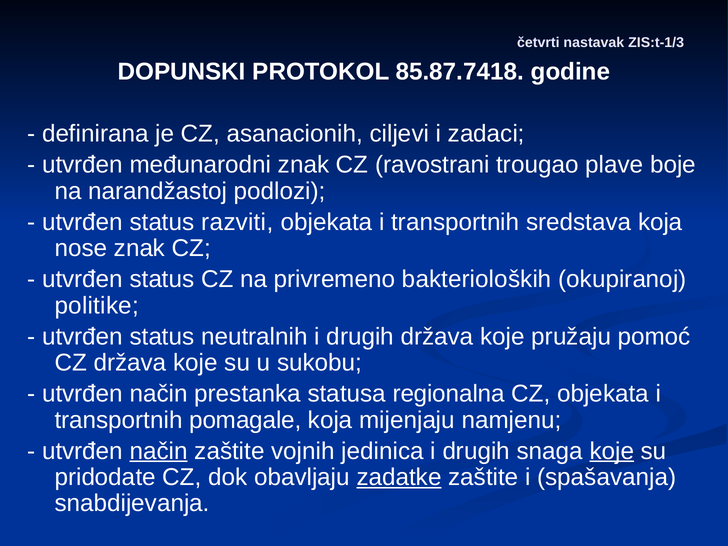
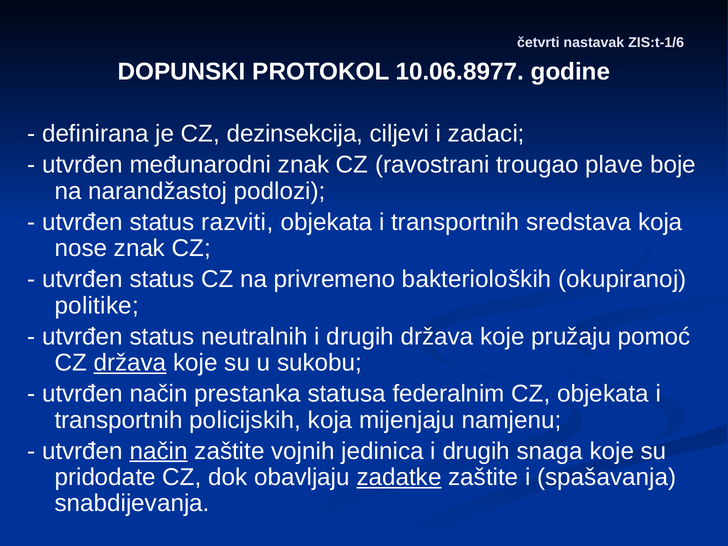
ZIS:t-1/3: ZIS:t-1/3 -> ZIS:t-1/6
85.87.7418: 85.87.7418 -> 10.06.8977
asanacionih: asanacionih -> dezinsekcija
država at (130, 363) underline: none -> present
regionalna: regionalna -> federalnim
pomagale: pomagale -> policijskih
koje at (612, 451) underline: present -> none
